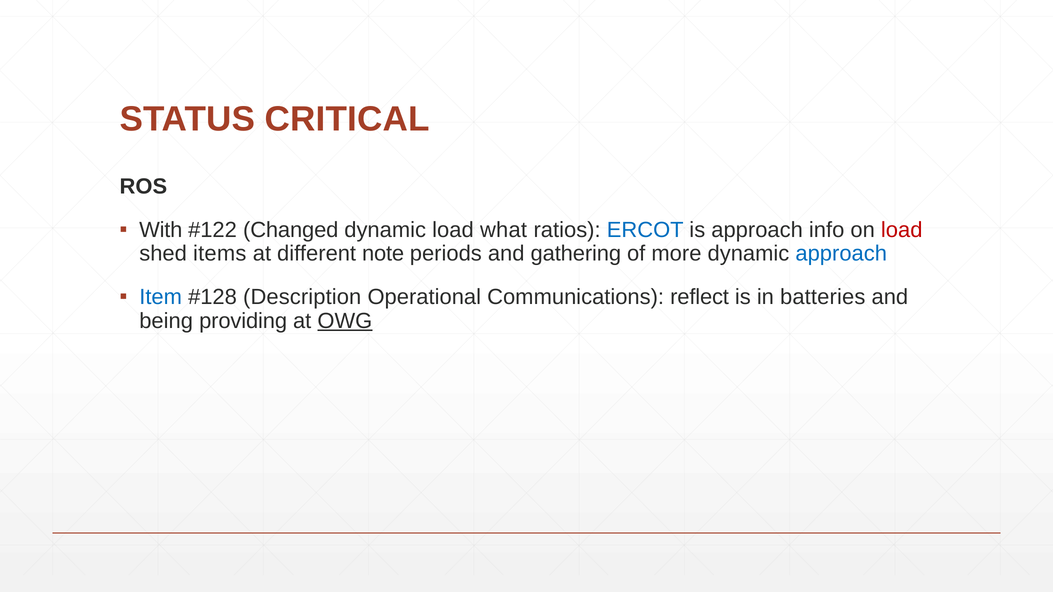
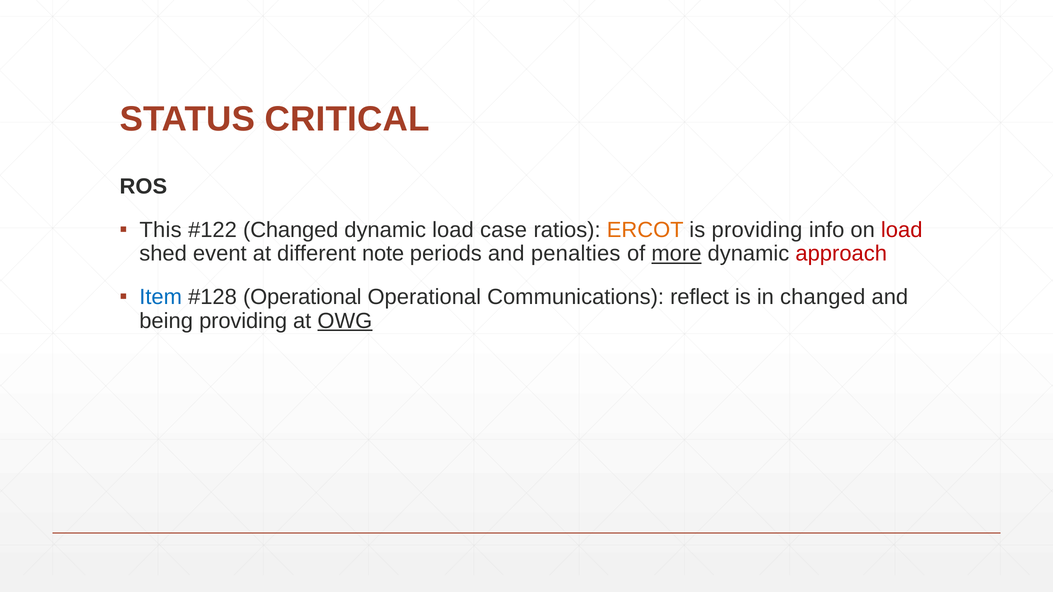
With: With -> This
what: what -> case
ERCOT colour: blue -> orange
is approach: approach -> providing
items: items -> event
gathering: gathering -> penalties
more underline: none -> present
approach at (841, 254) colour: blue -> red
Description at (302, 297): Description -> Operational
in batteries: batteries -> changed
